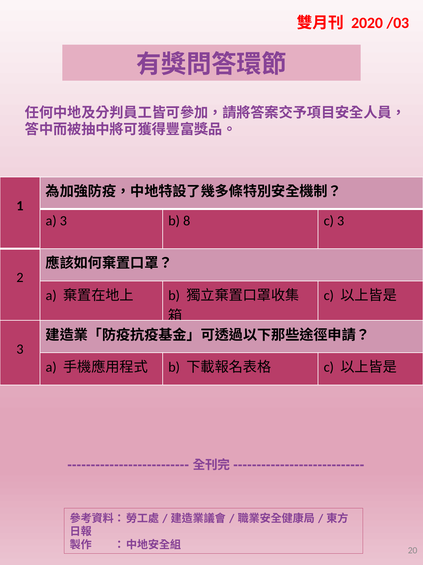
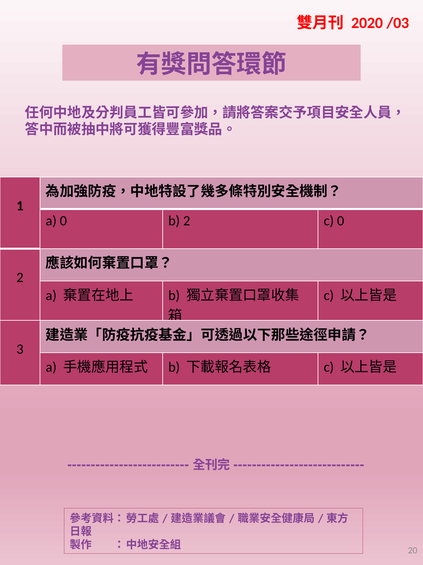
a 3: 3 -> 0
b 8: 8 -> 2
c 3: 3 -> 0
